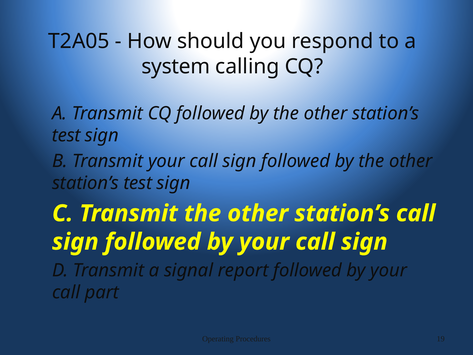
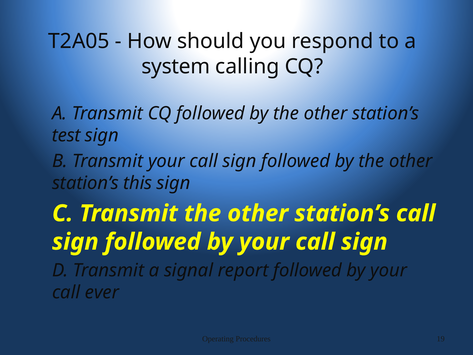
test at (138, 183): test -> this
part: part -> ever
